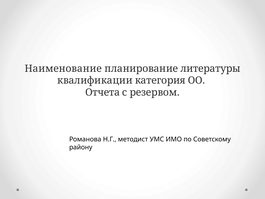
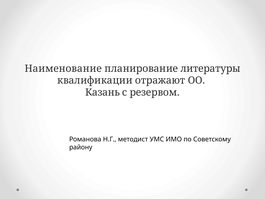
категория: категория -> отражают
Отчета: Отчета -> Казань
